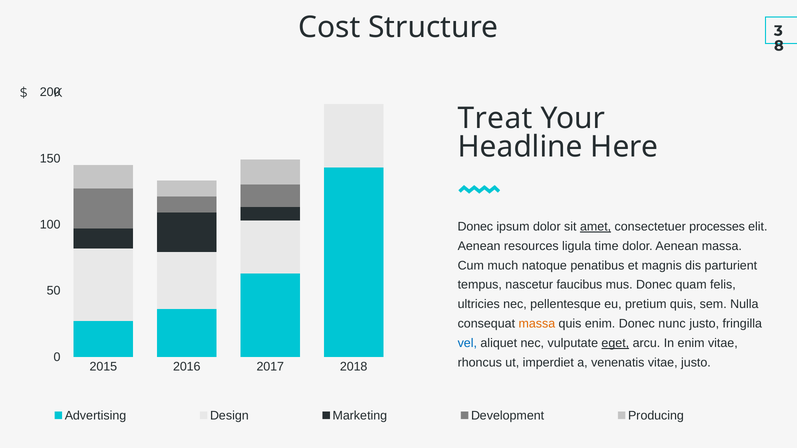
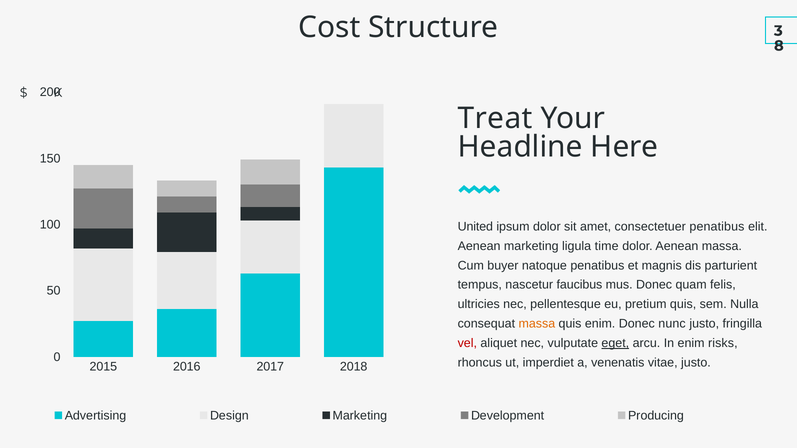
Donec at (475, 227): Donec -> United
amet underline: present -> none
consectetuer processes: processes -> penatibus
Aenean resources: resources -> marketing
much: much -> buyer
vel colour: blue -> red
enim vitae: vitae -> risks
